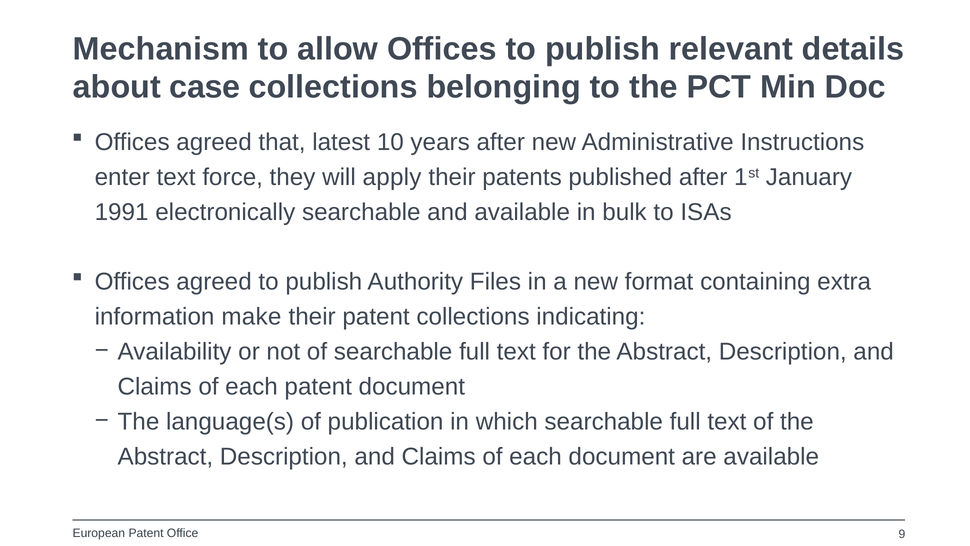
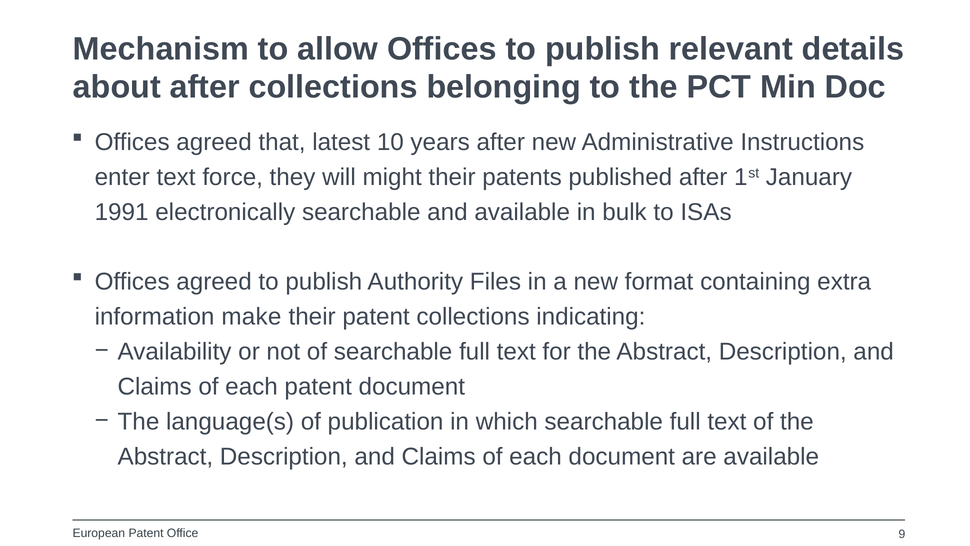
about case: case -> after
apply: apply -> might
